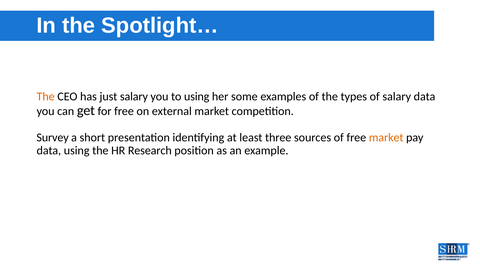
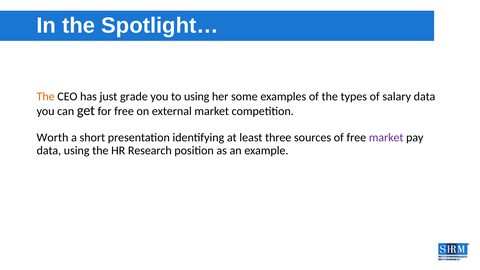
just salary: salary -> grade
Survey: Survey -> Worth
market at (386, 138) colour: orange -> purple
